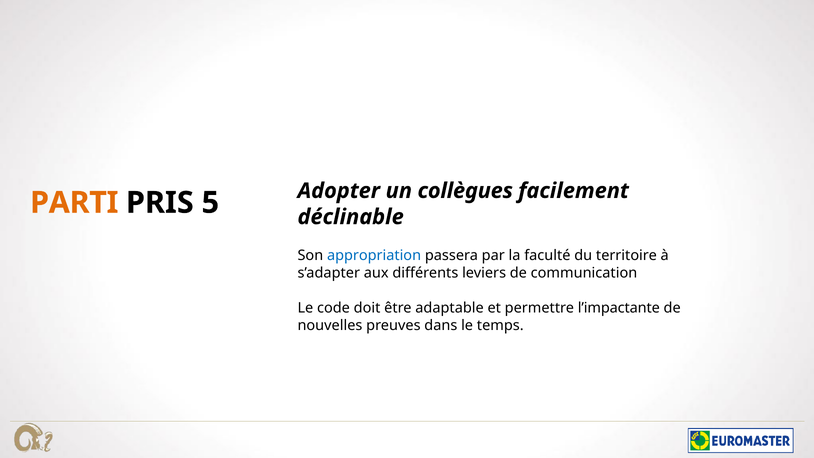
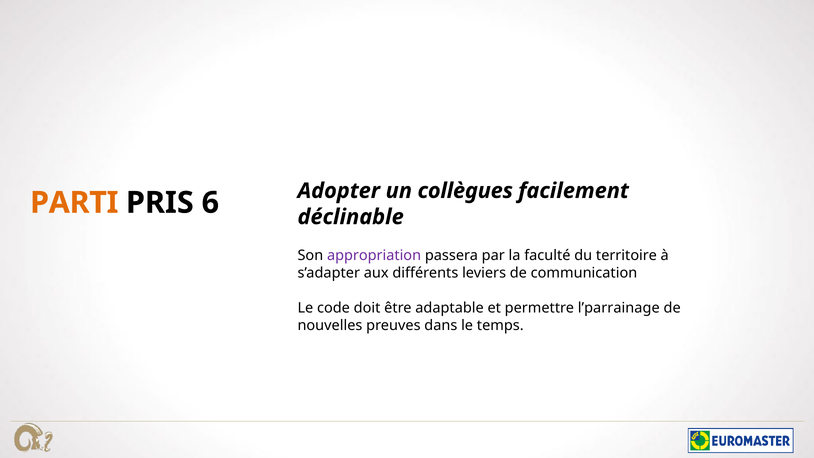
5: 5 -> 6
appropriation colour: blue -> purple
l’impactante: l’impactante -> l’parrainage
